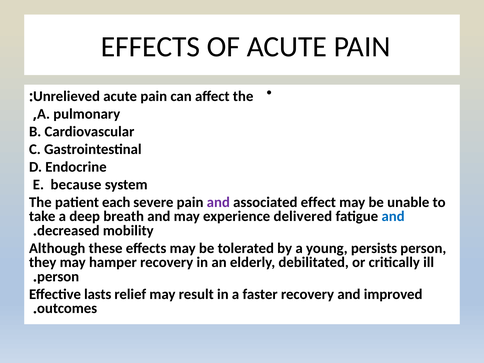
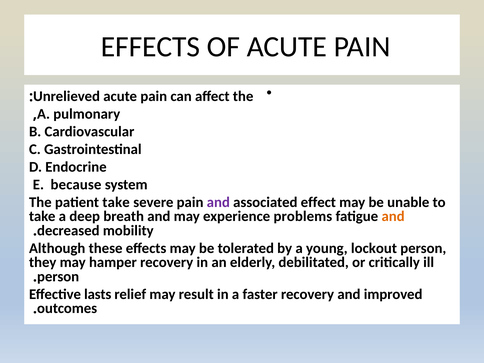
patient each: each -> take
delivered: delivered -> problems
and at (393, 216) colour: blue -> orange
persists: persists -> lockout
